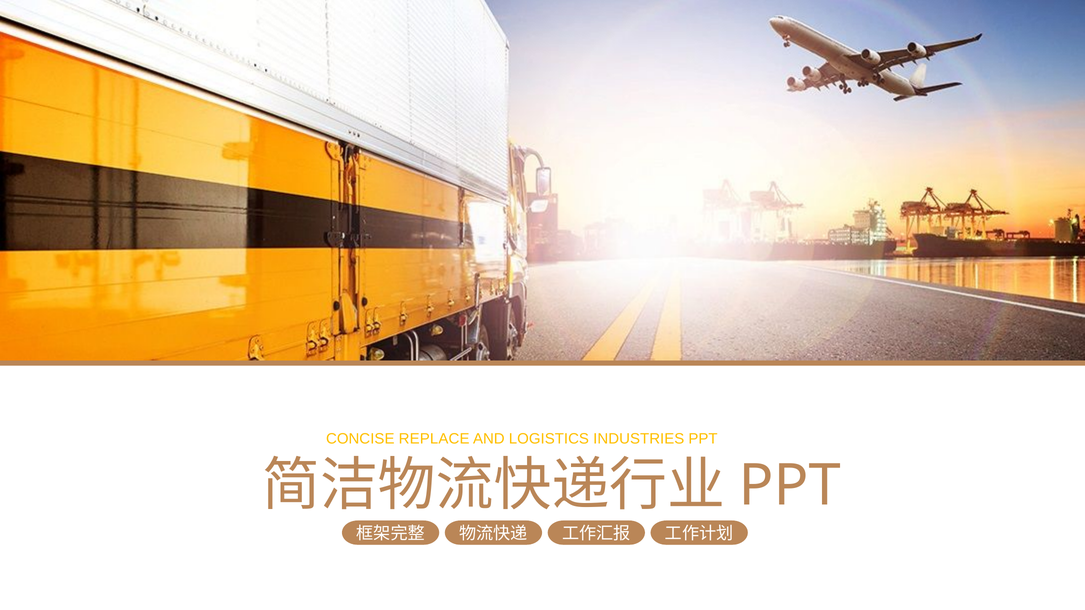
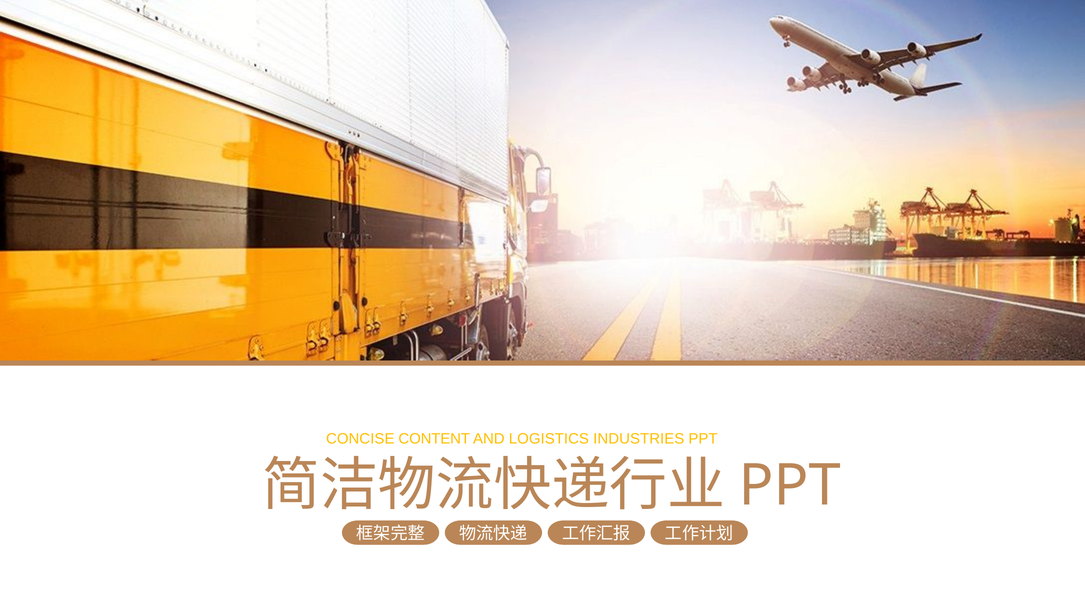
REPLACE: REPLACE -> CONTENT
